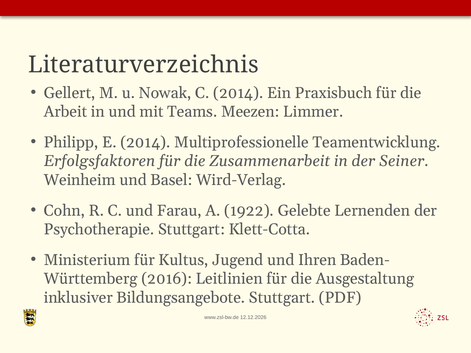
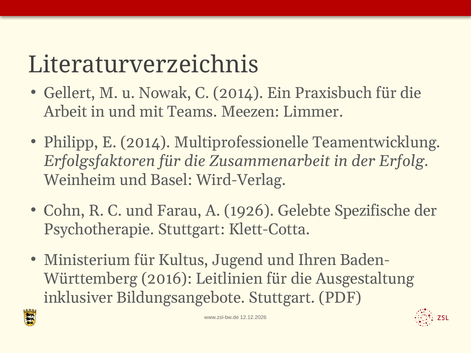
Seiner: Seiner -> Erfolg
1922: 1922 -> 1926
Lernenden: Lernenden -> Spezifische
